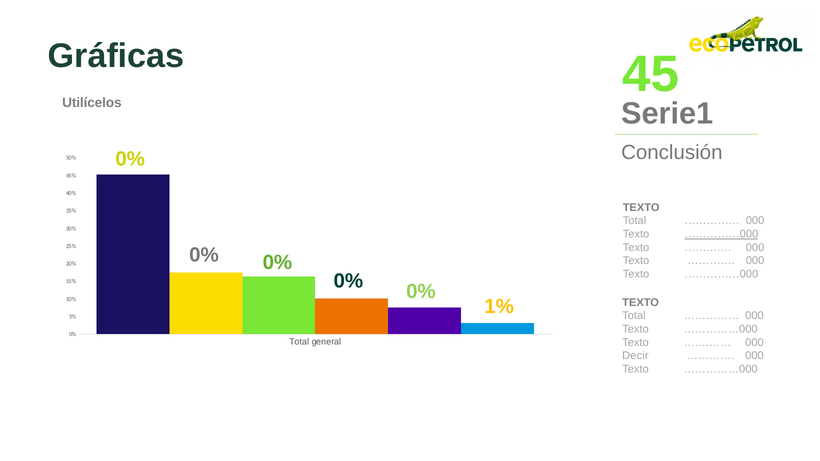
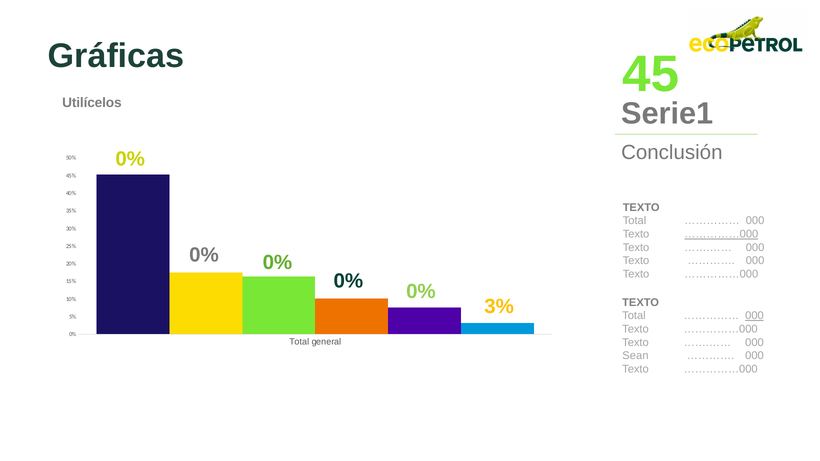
1%: 1% -> 3%
000 at (754, 316) underline: none -> present
Decir: Decir -> Sean
